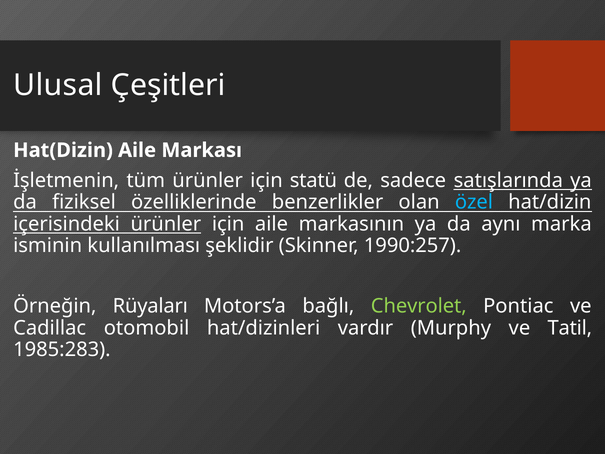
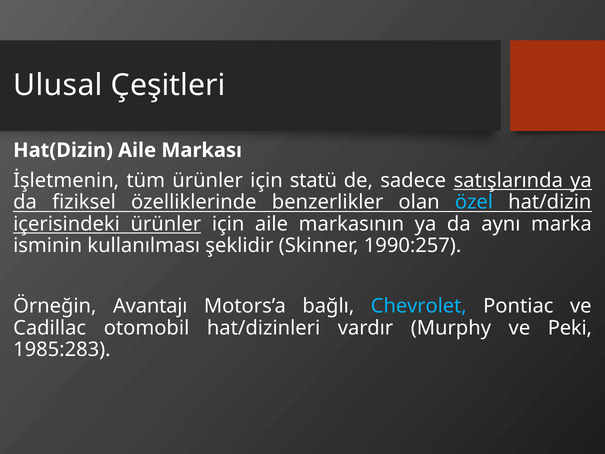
Rüyaları: Rüyaları -> Avantajı
Chevrolet colour: light green -> light blue
Tatil: Tatil -> Peki
